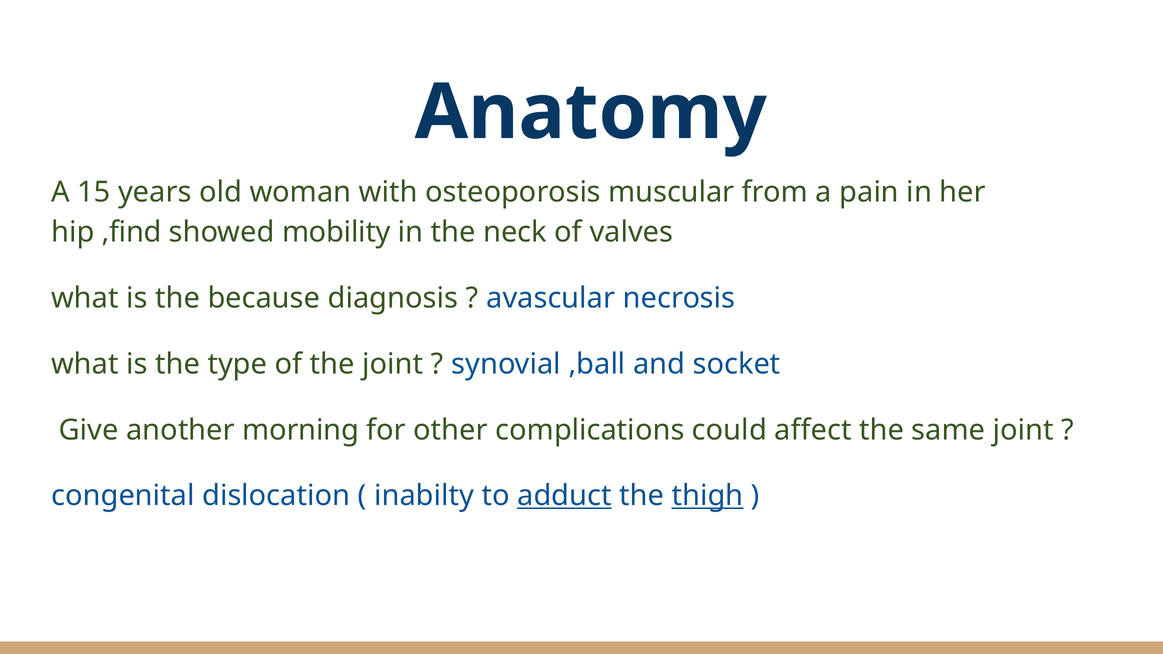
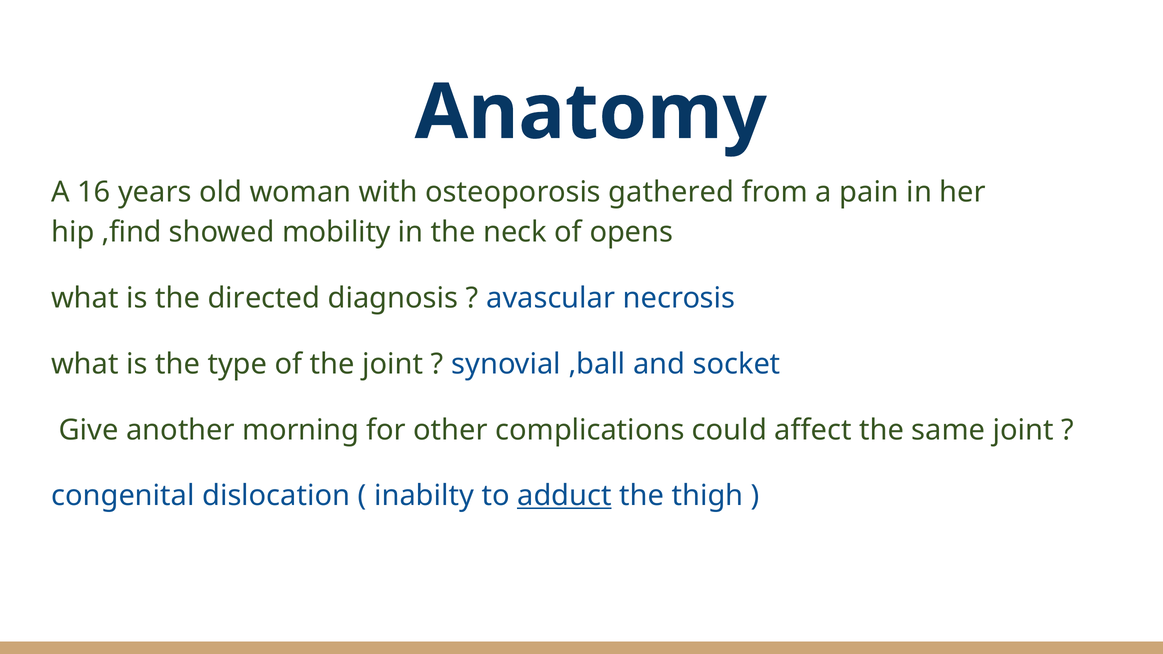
15: 15 -> 16
muscular: muscular -> gathered
valves: valves -> opens
because: because -> directed
thigh underline: present -> none
